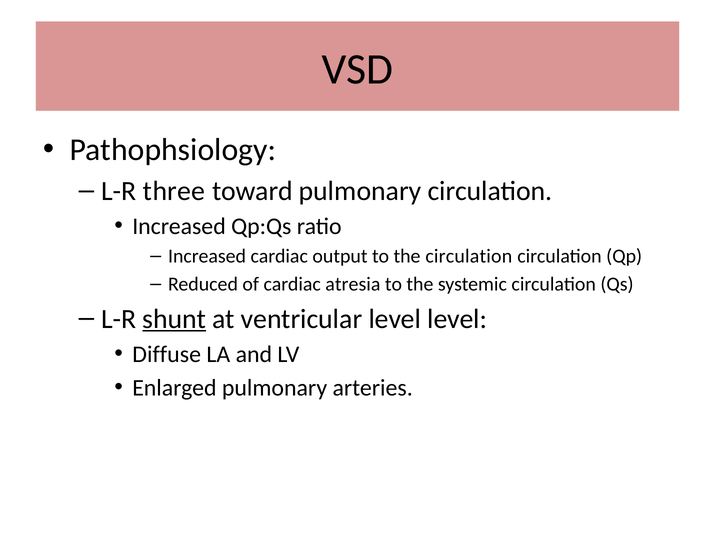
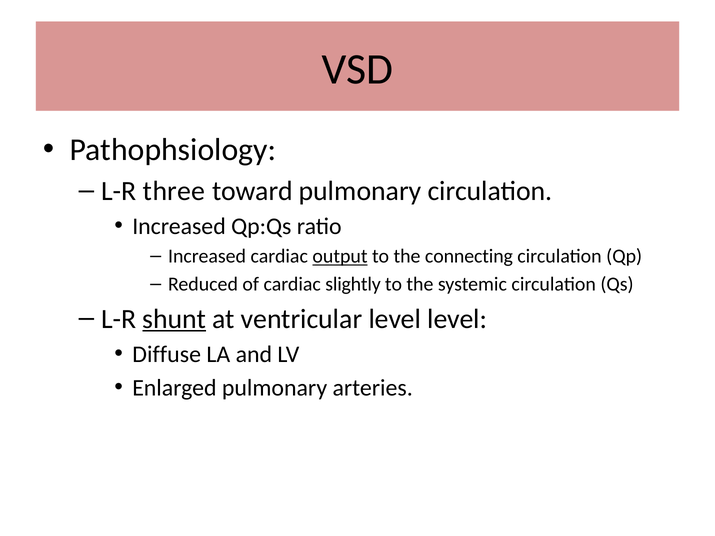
output underline: none -> present
the circulation: circulation -> connecting
atresia: atresia -> slightly
